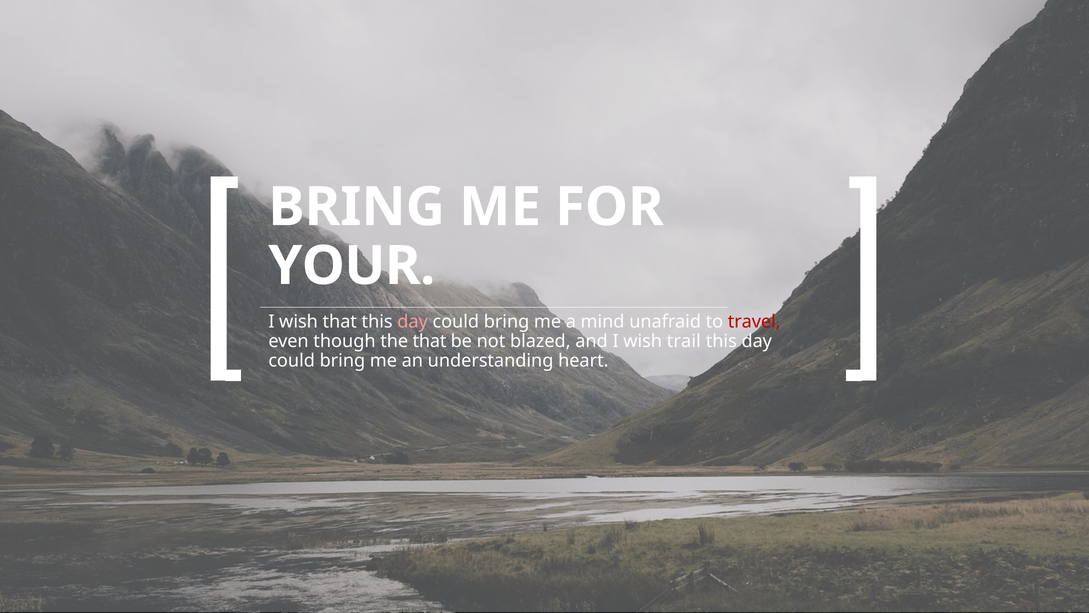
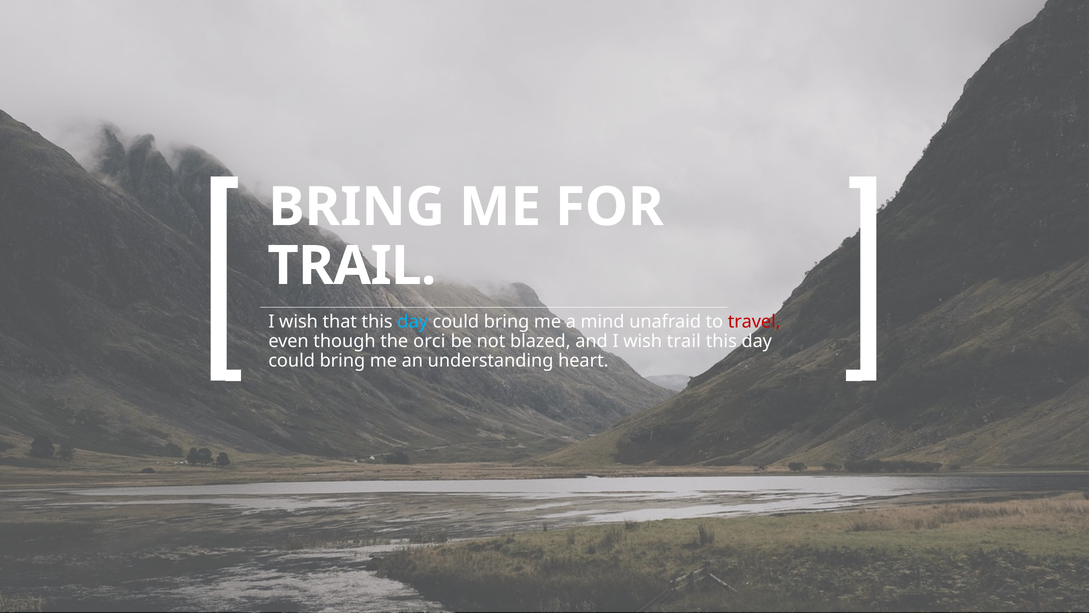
YOUR at (352, 266): YOUR -> TRAIL
day at (413, 322) colour: pink -> light blue
the that: that -> orci
